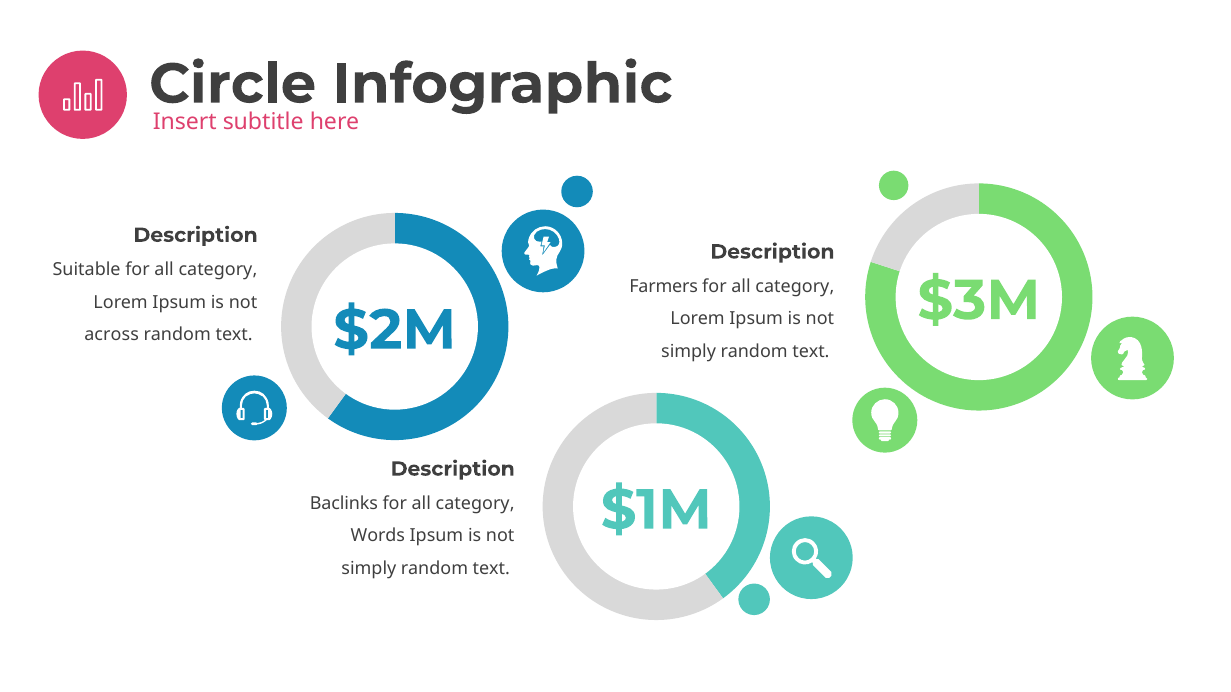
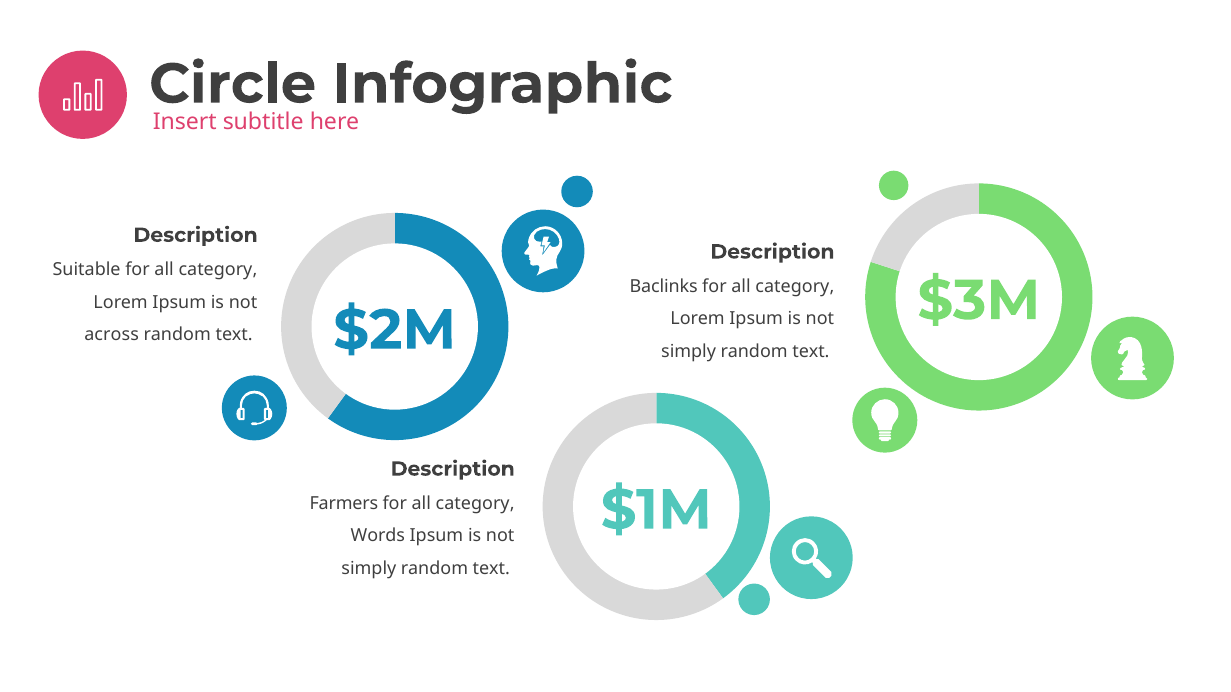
Farmers: Farmers -> Baclinks
Baclinks: Baclinks -> Farmers
